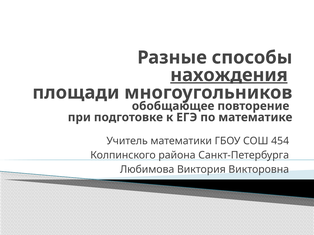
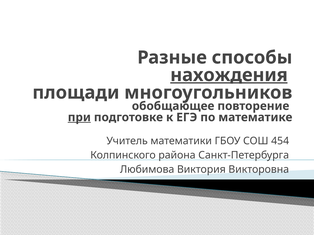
при underline: none -> present
